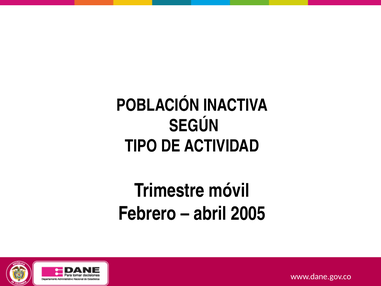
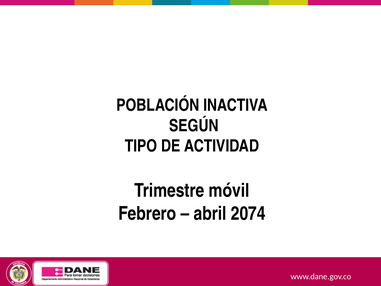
2005: 2005 -> 2074
